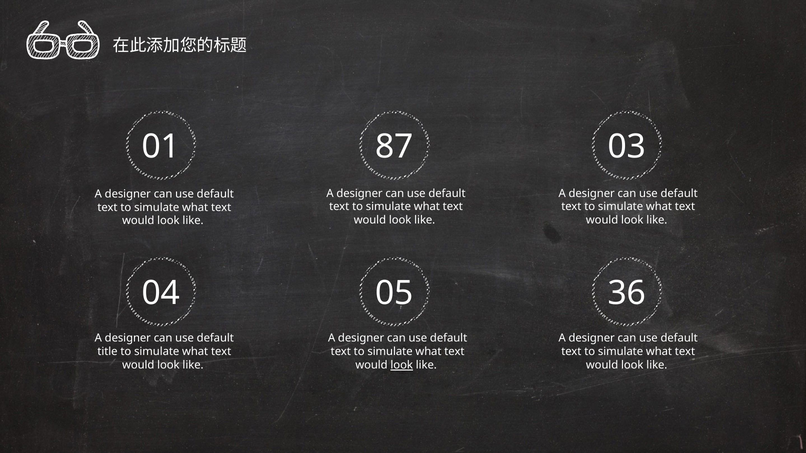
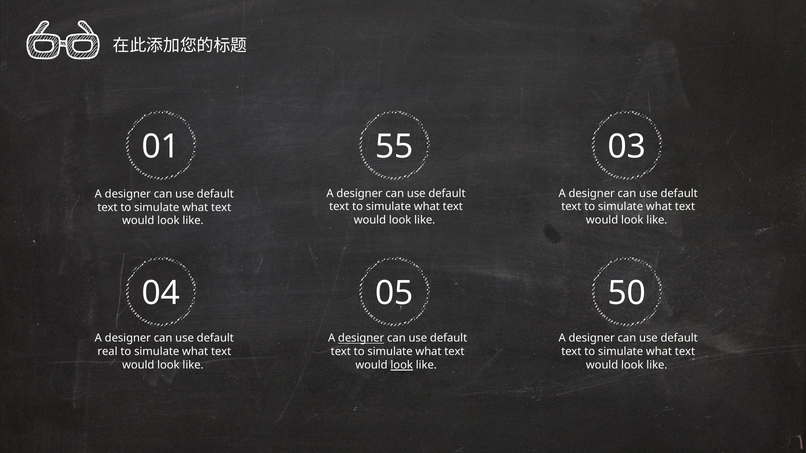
87: 87 -> 55
36: 36 -> 50
designer at (361, 339) underline: none -> present
title: title -> real
